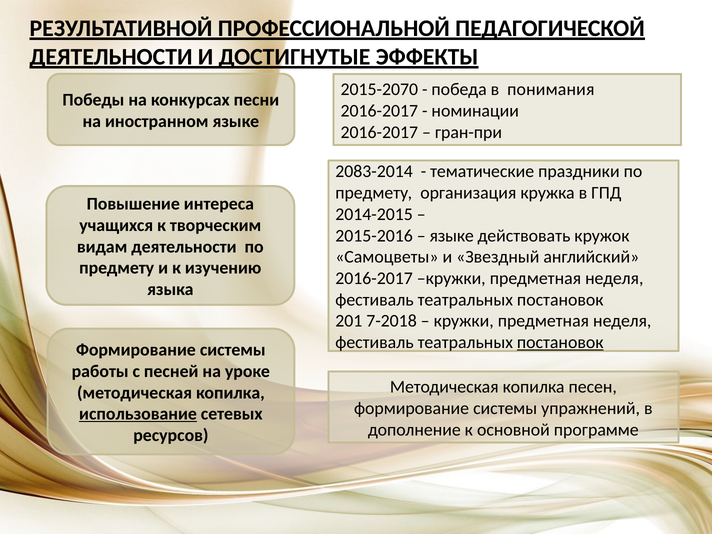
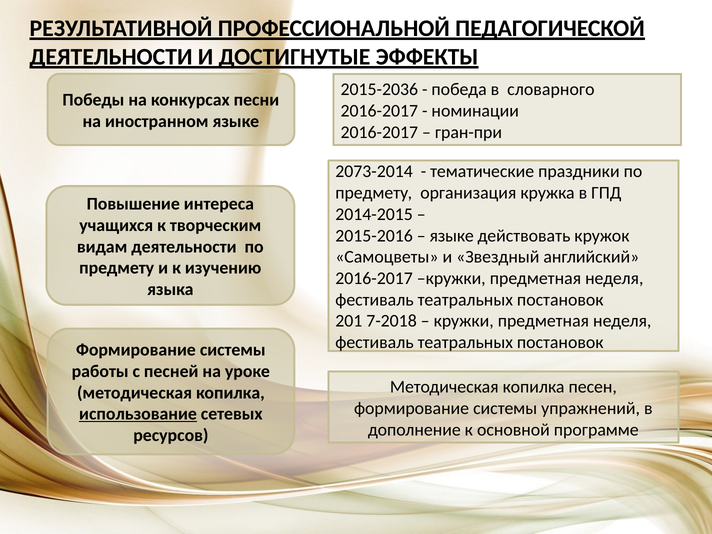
2015-2070: 2015-2070 -> 2015-2036
понимания: понимания -> словарного
2083-2014: 2083-2014 -> 2073-2014
постановок at (560, 342) underline: present -> none
